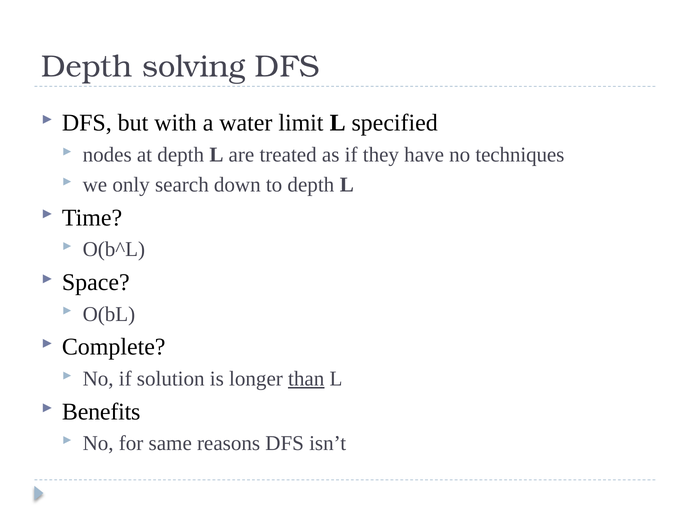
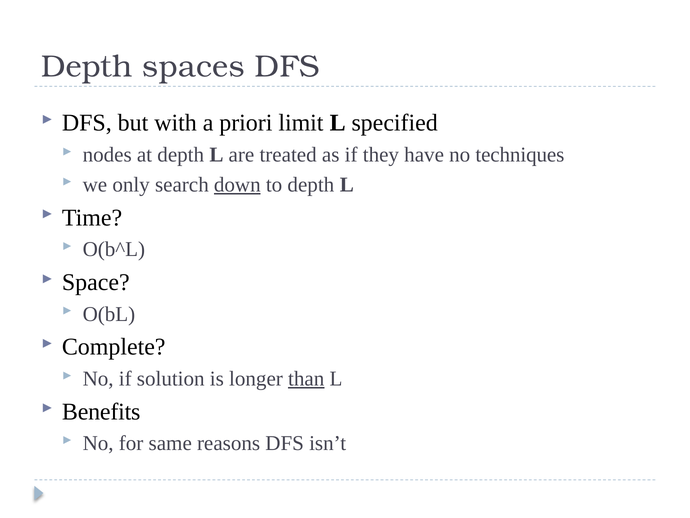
solving: solving -> spaces
water: water -> priori
down underline: none -> present
